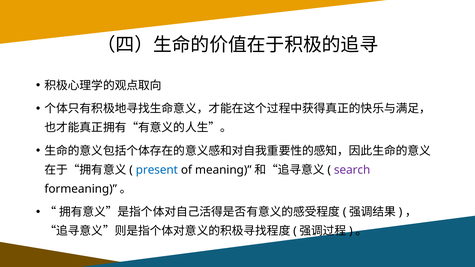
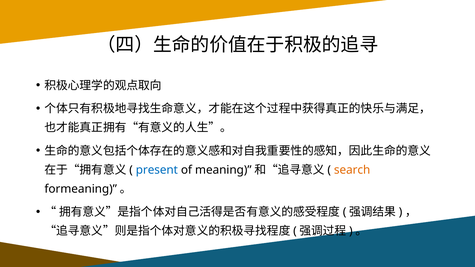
search colour: purple -> orange
